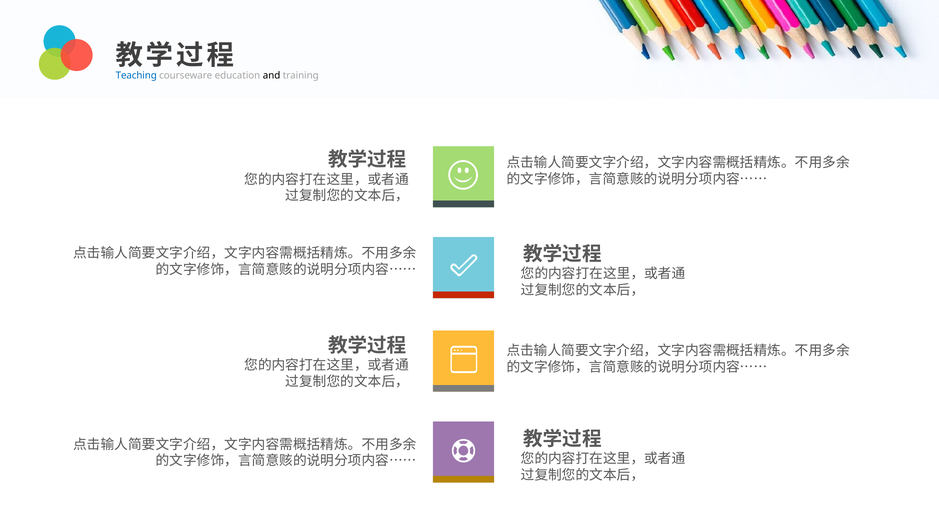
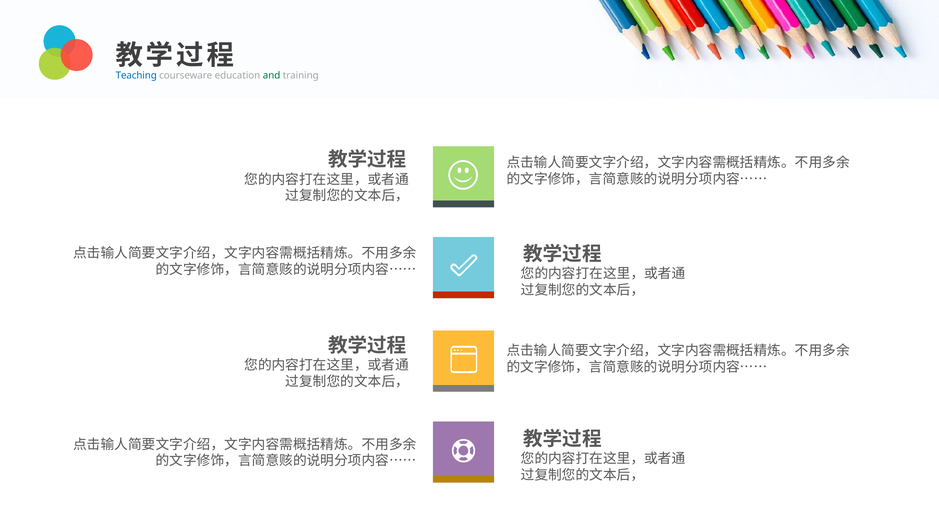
and colour: black -> green
